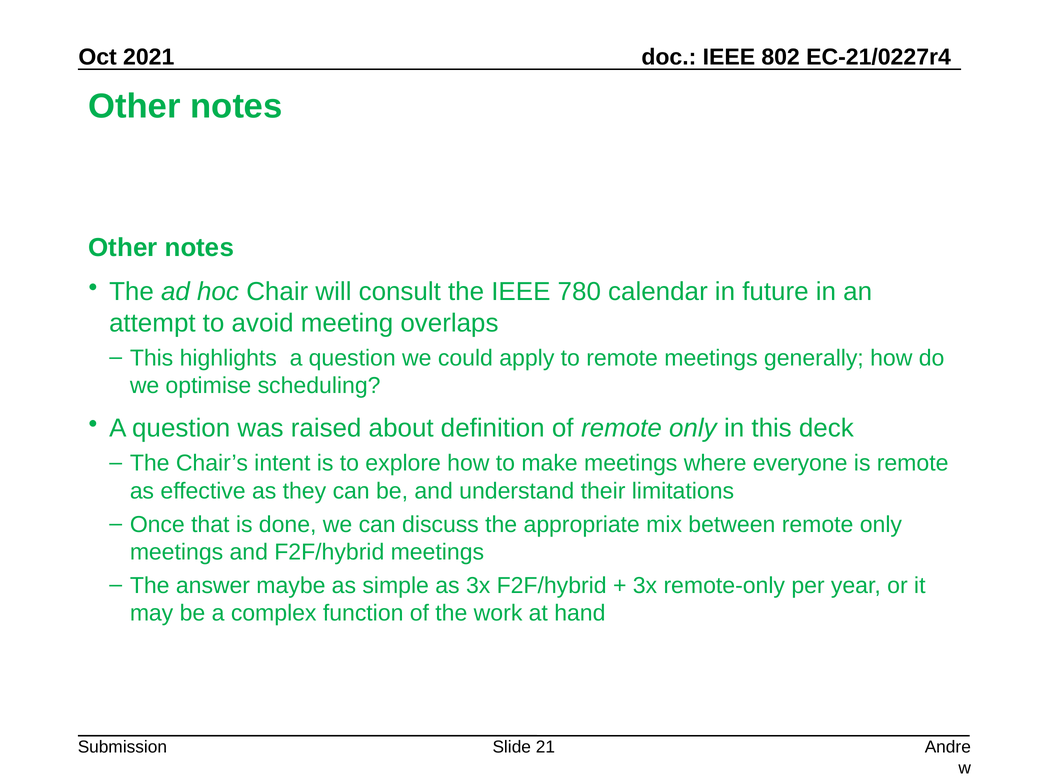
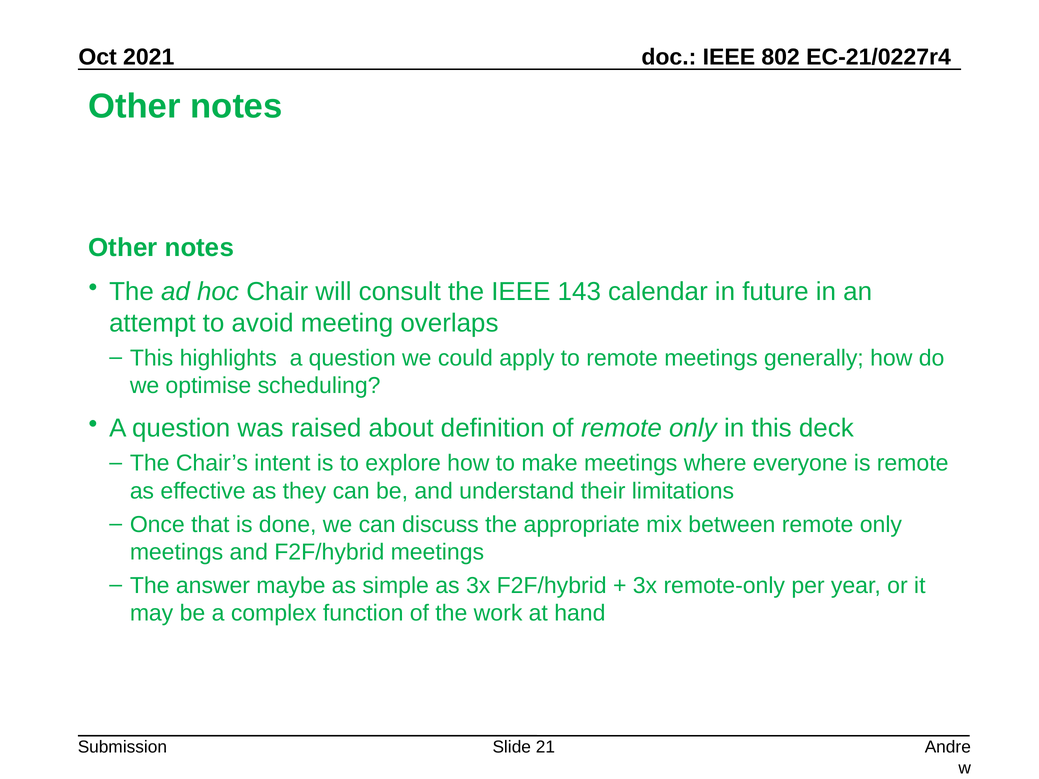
780: 780 -> 143
